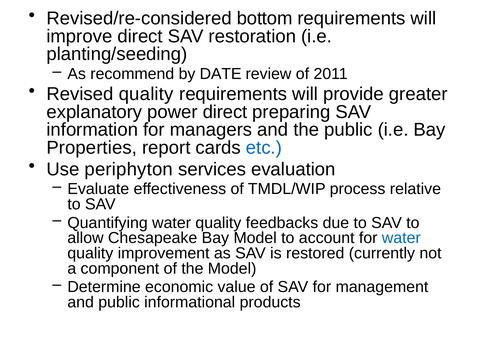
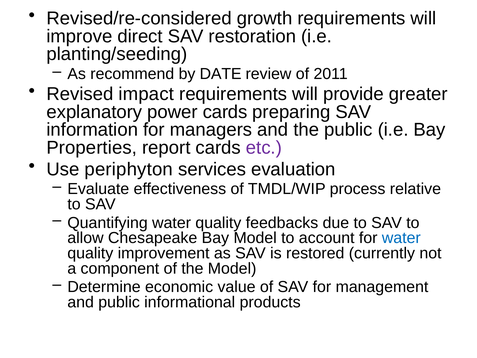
bottom: bottom -> growth
Revised quality: quality -> impact
power direct: direct -> cards
etc colour: blue -> purple
